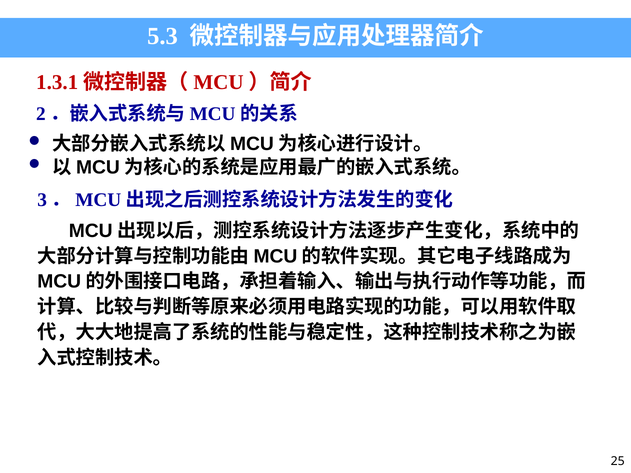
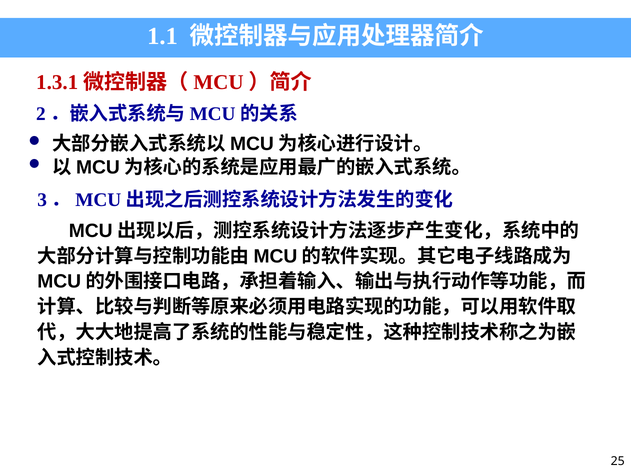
5.3: 5.3 -> 1.1
